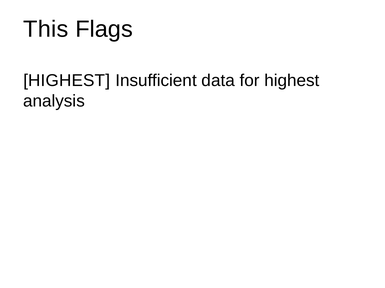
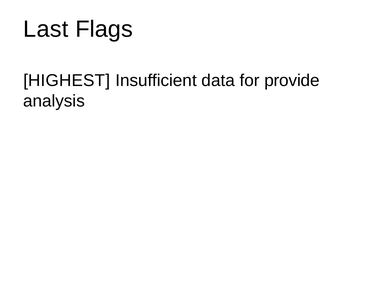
This: This -> Last
for highest: highest -> provide
